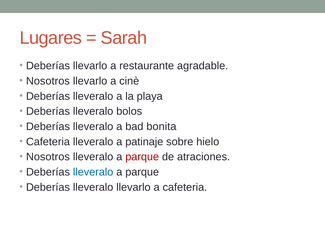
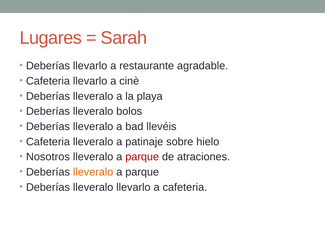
Nosotros at (48, 81): Nosotros -> Cafeteria
bonita: bonita -> llevéis
lleveralo at (93, 172) colour: blue -> orange
